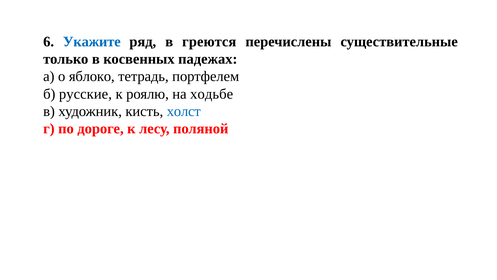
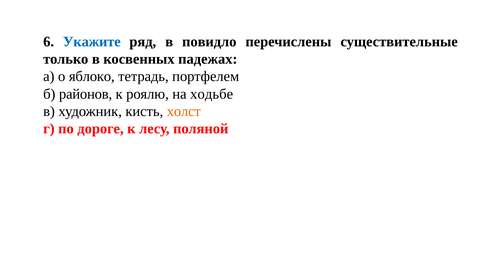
греются: греются -> повидло
русские: русские -> районов
холст colour: blue -> orange
